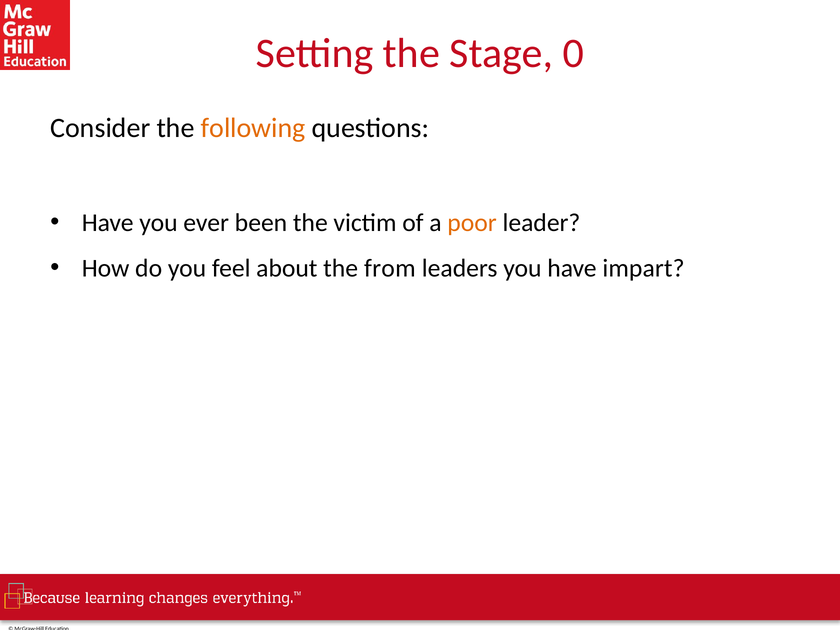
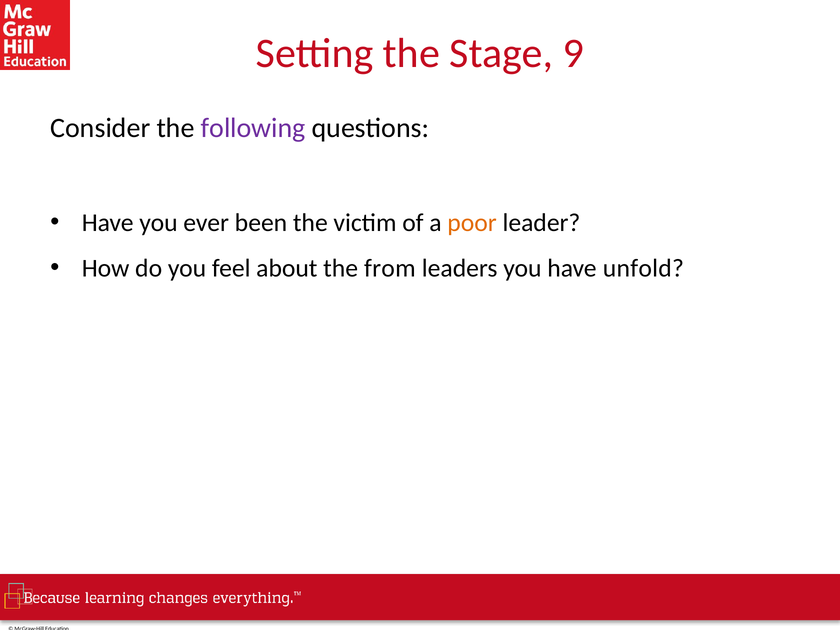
0: 0 -> 9
following colour: orange -> purple
impart: impart -> unfold
